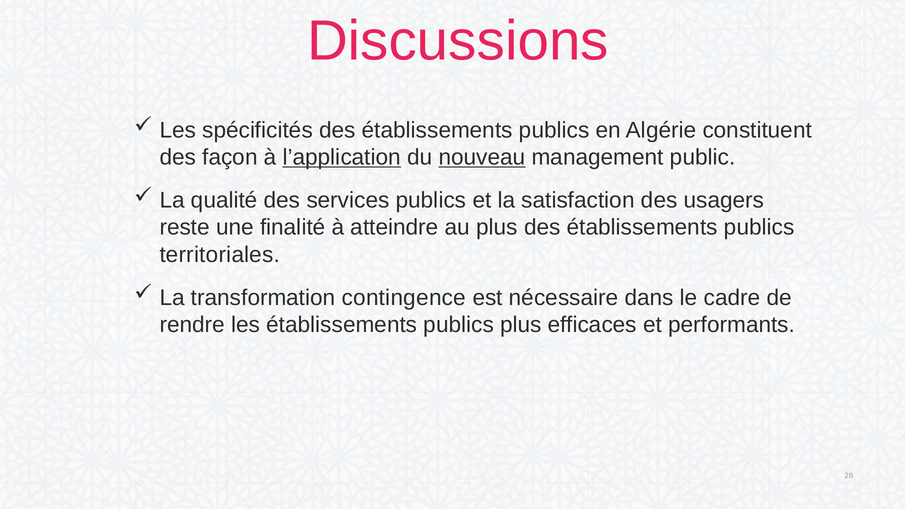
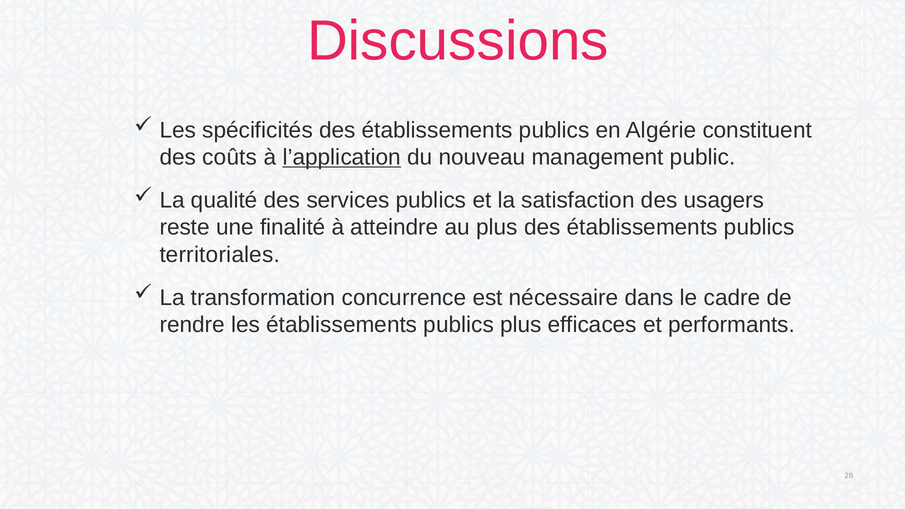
façon: façon -> coûts
nouveau underline: present -> none
contingence: contingence -> concurrence
